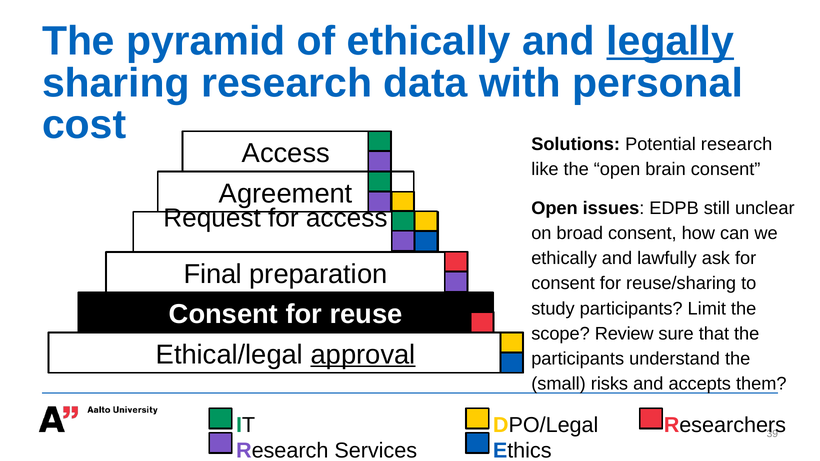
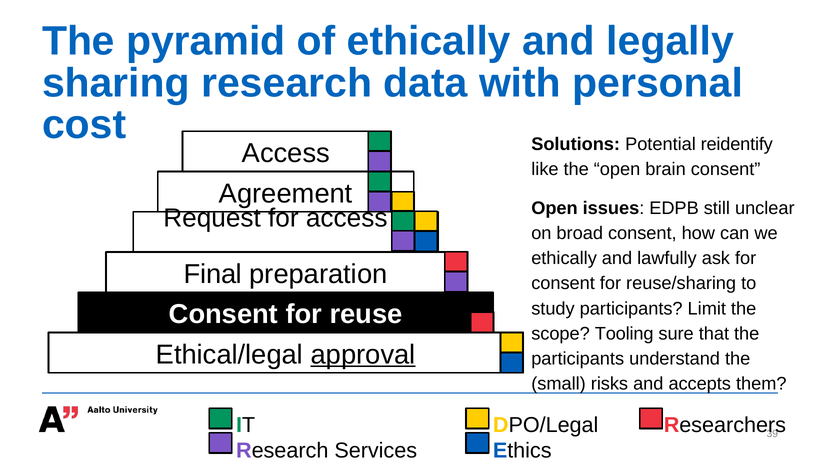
legally underline: present -> none
Potential research: research -> reidentify
Review: Review -> Tooling
